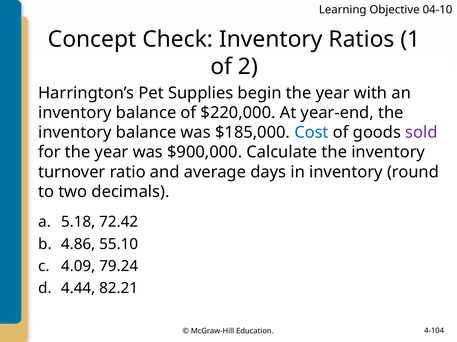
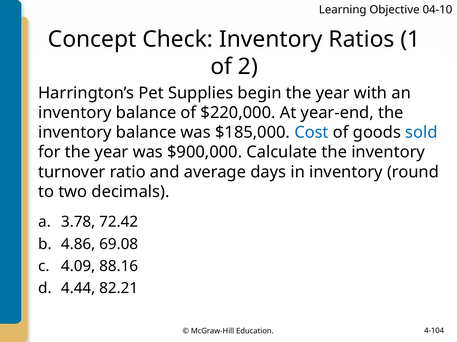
sold colour: purple -> blue
5.18: 5.18 -> 3.78
55.10: 55.10 -> 69.08
79.24: 79.24 -> 88.16
